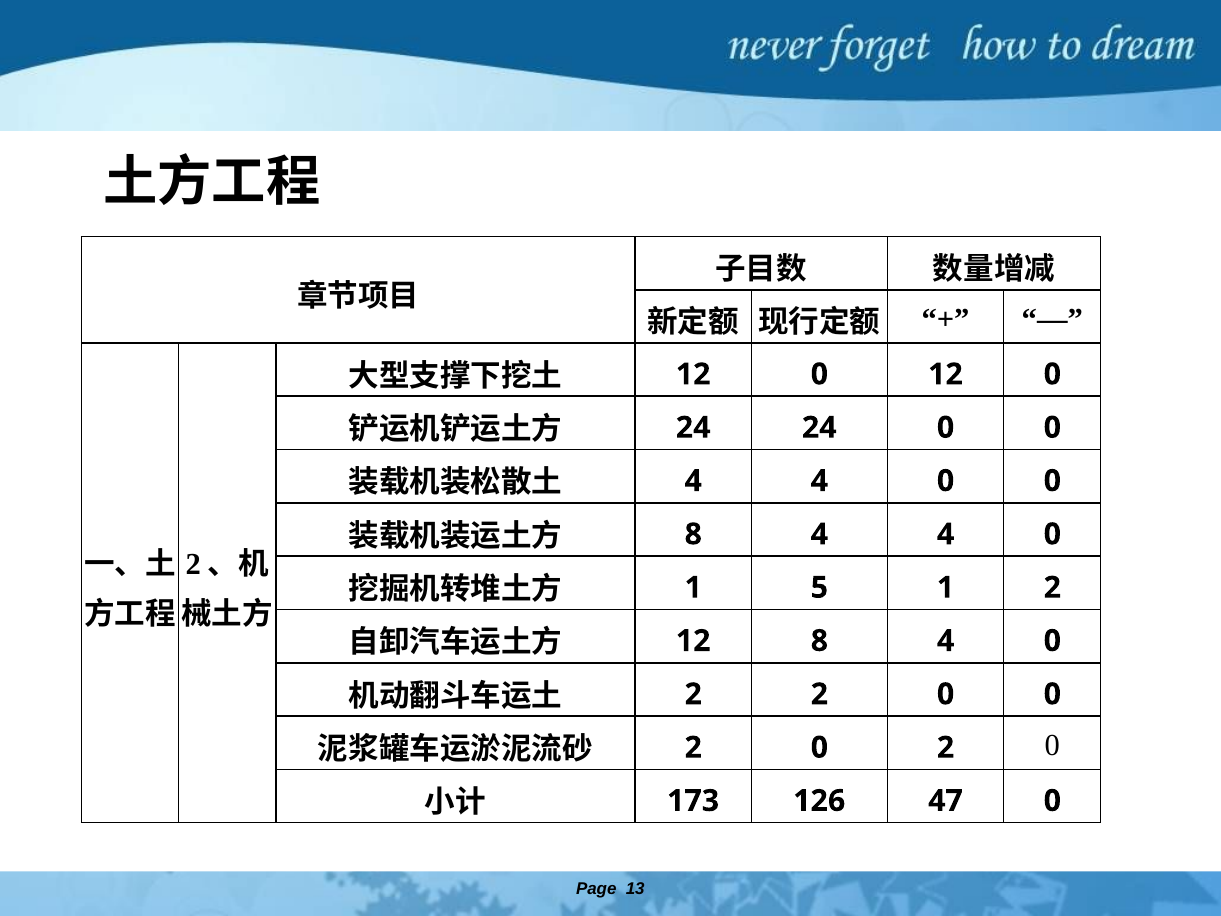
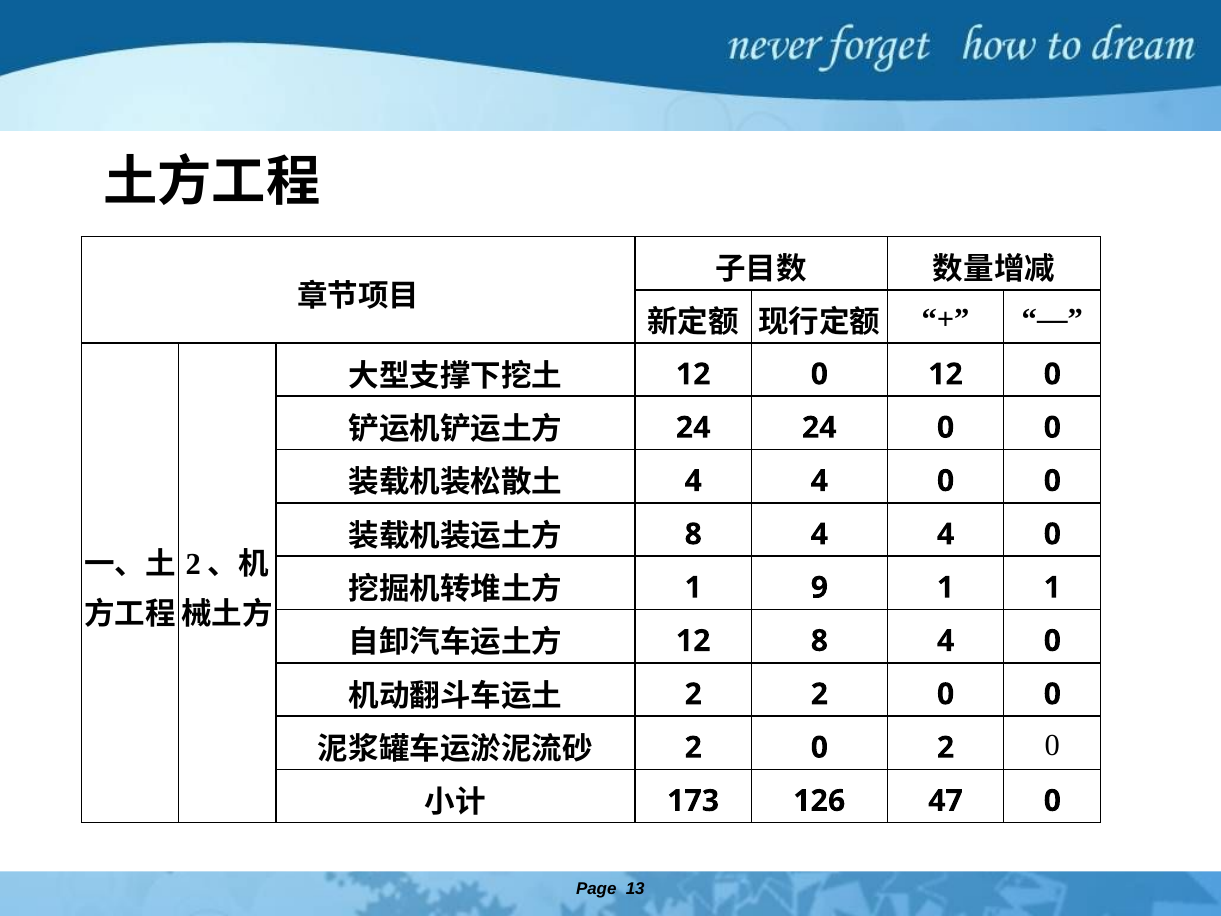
5: 5 -> 9
1 2: 2 -> 1
